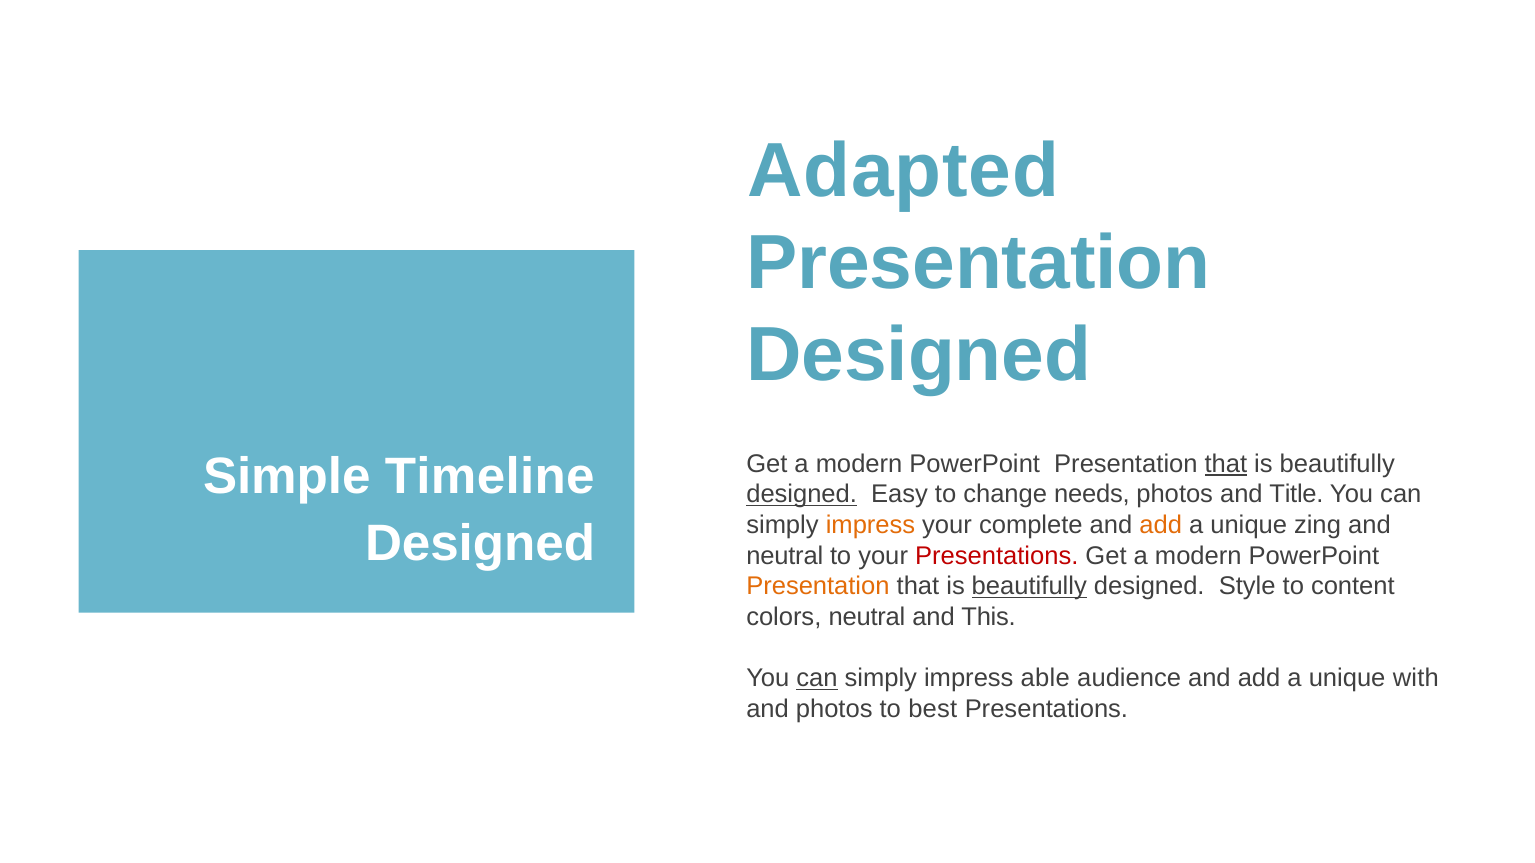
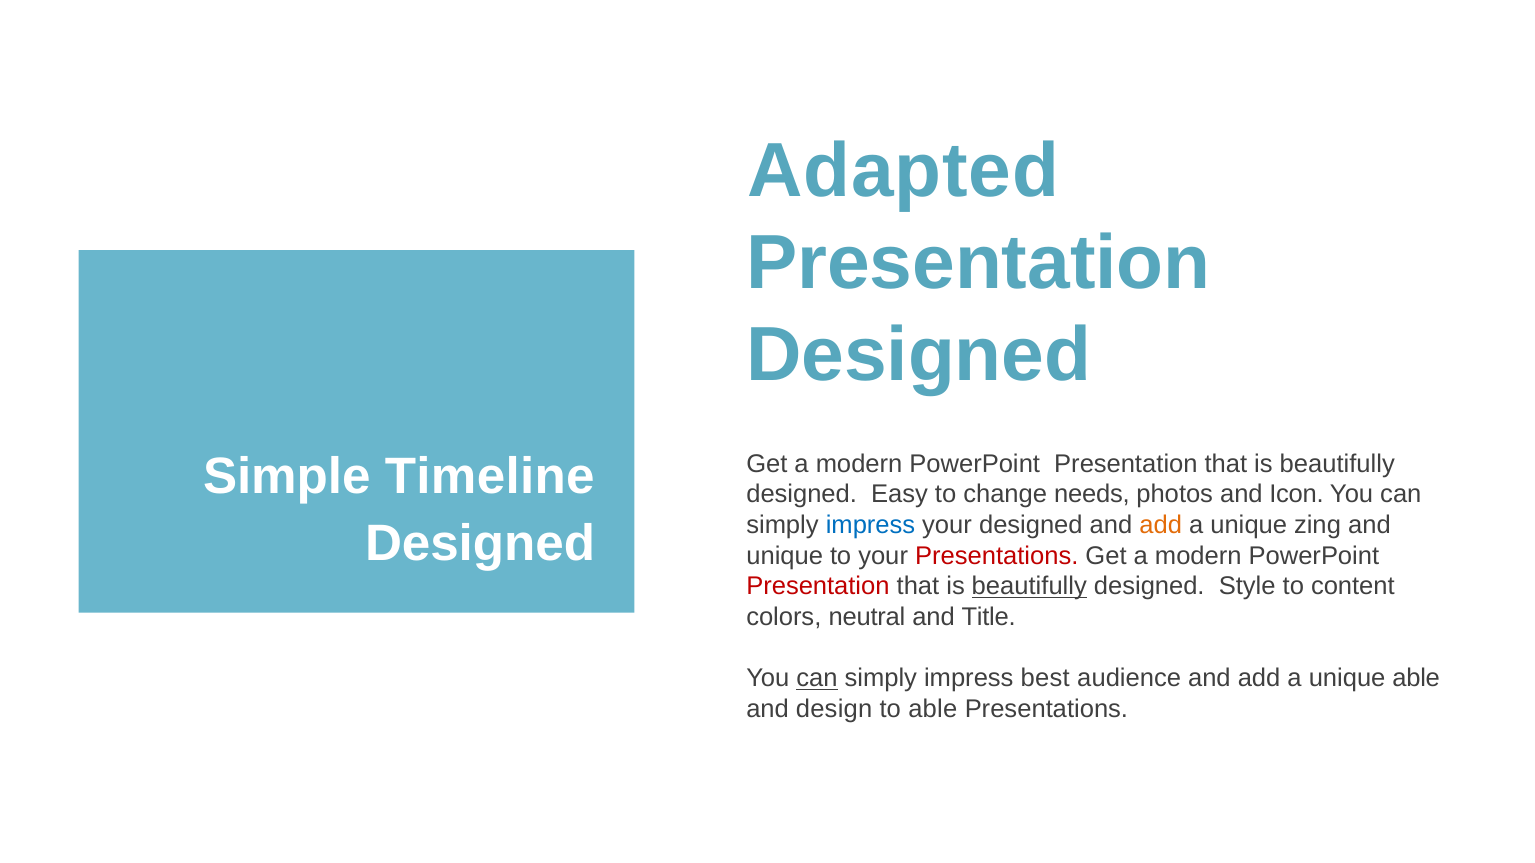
that at (1226, 464) underline: present -> none
designed at (802, 495) underline: present -> none
Title: Title -> Icon
impress at (871, 525) colour: orange -> blue
your complete: complete -> designed
neutral at (785, 556): neutral -> unique
Presentation at (818, 587) colour: orange -> red
This: This -> Title
able: able -> best
unique with: with -> able
and photos: photos -> design
to best: best -> able
